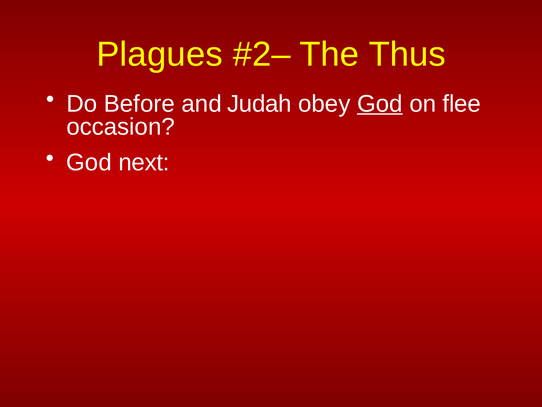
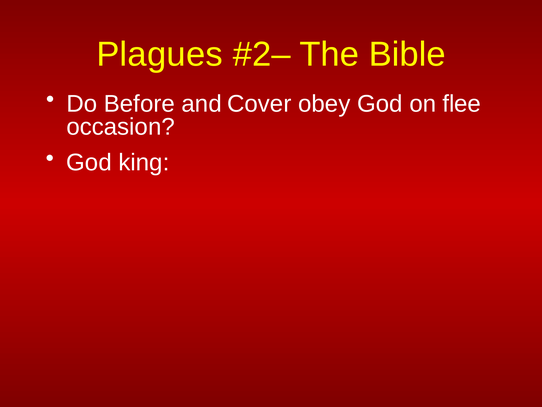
Thus: Thus -> Bible
Judah: Judah -> Cover
God at (380, 104) underline: present -> none
next: next -> king
